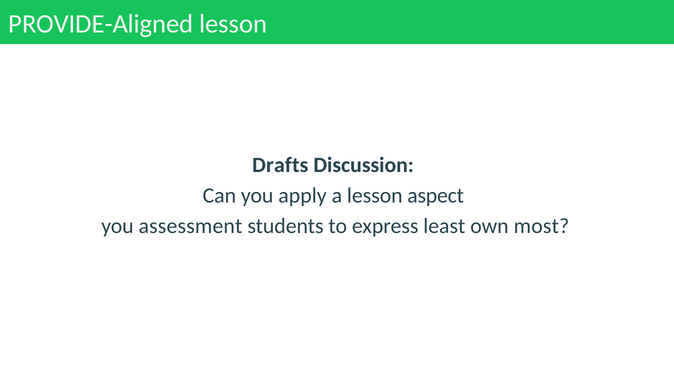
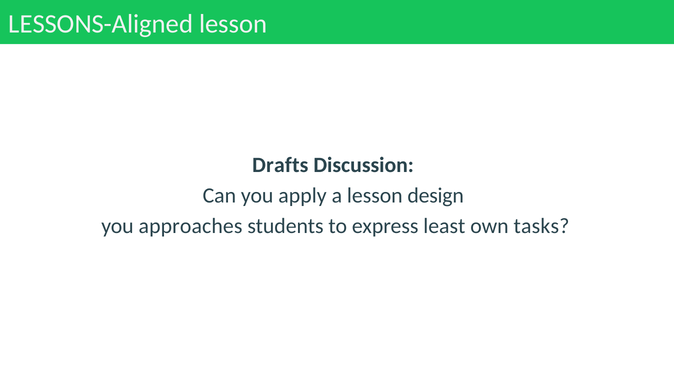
PROVIDE-Aligned: PROVIDE-Aligned -> LESSONS-Aligned
aspect: aspect -> design
assessment: assessment -> approaches
most: most -> tasks
